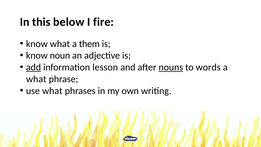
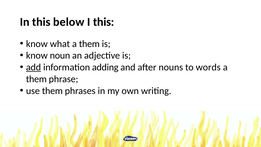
I fire: fire -> this
lesson: lesson -> adding
nouns underline: present -> none
what at (36, 79): what -> them
use what: what -> them
